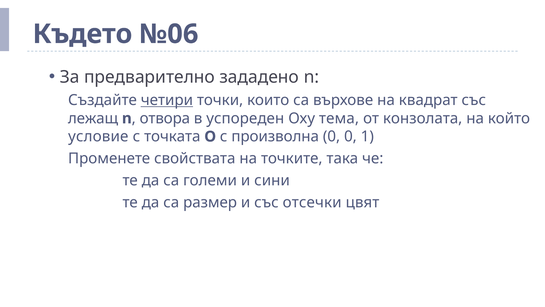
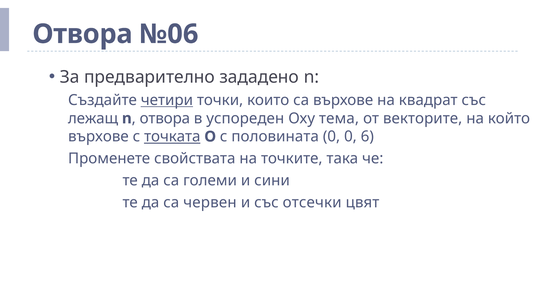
Където at (83, 34): Където -> Отвора
конзолата: конзолата -> векторите
условие at (98, 136): условие -> върхове
точката underline: none -> present
произволна: произволна -> половината
1: 1 -> 6
размер: размер -> червен
